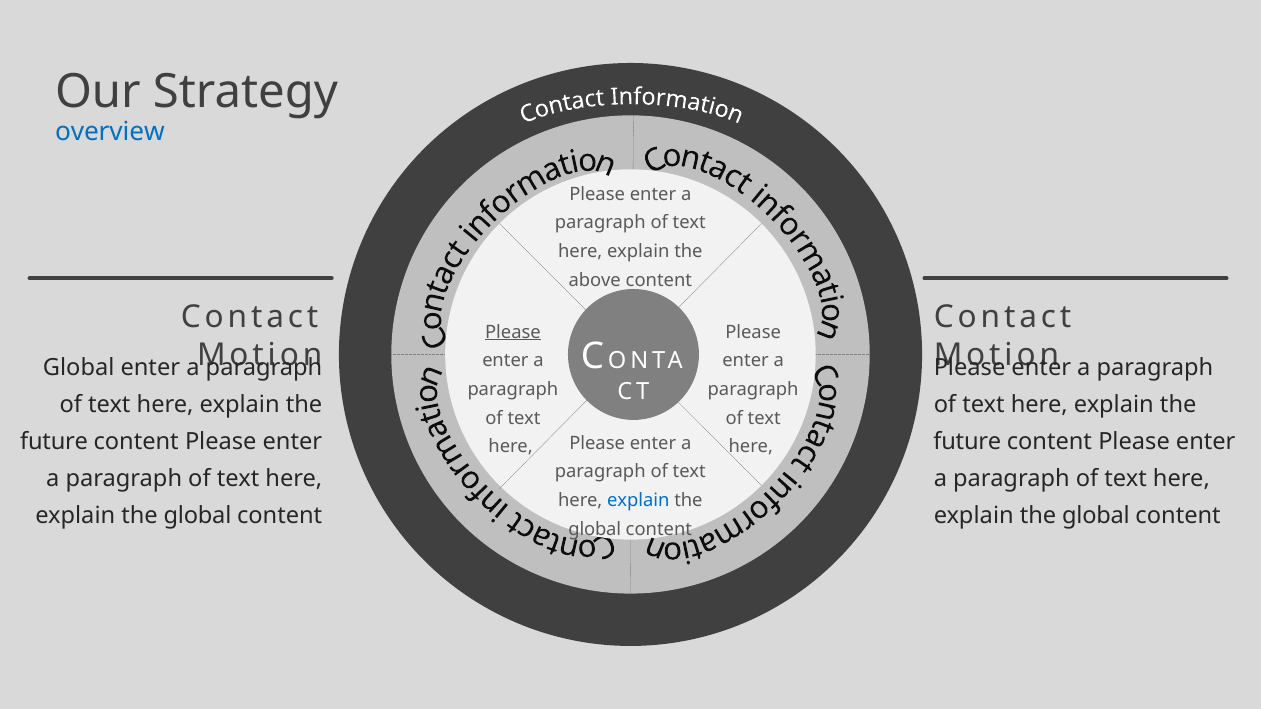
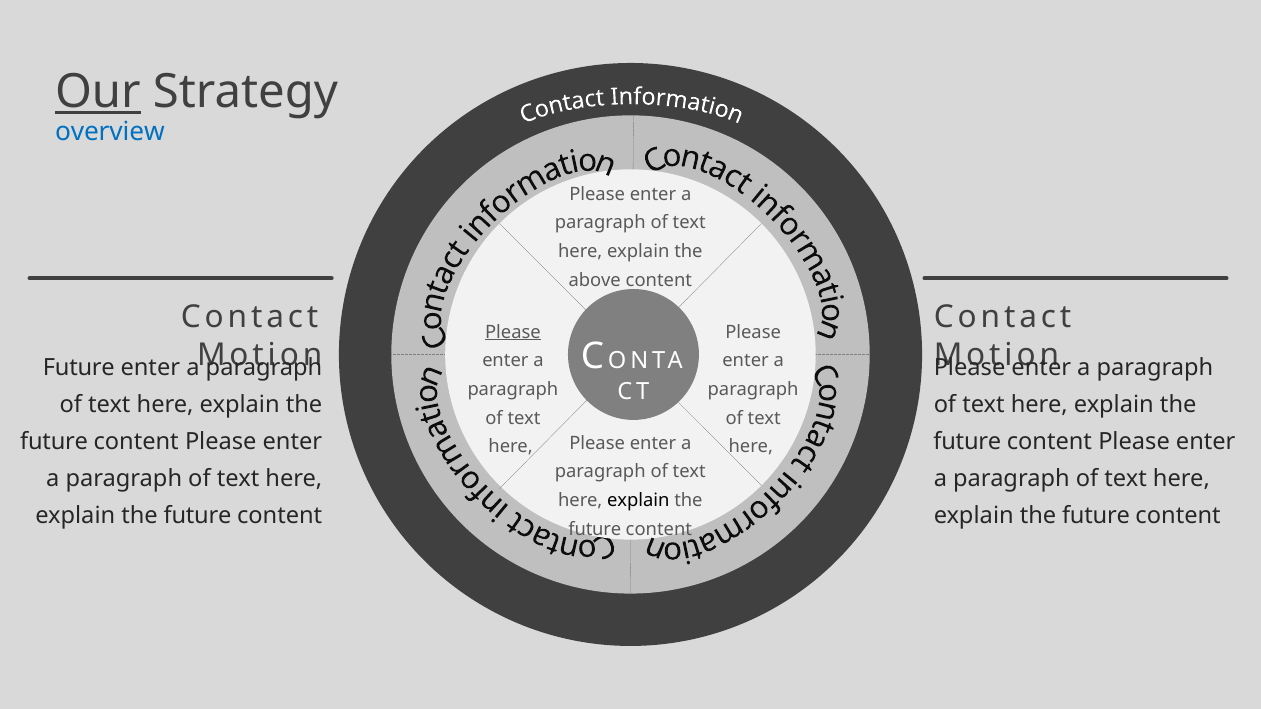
Our underline: none -> present
Global at (79, 368): Global -> Future
explain at (638, 500) colour: blue -> black
global at (198, 515): global -> future
global at (1096, 515): global -> future
global at (595, 529): global -> future
